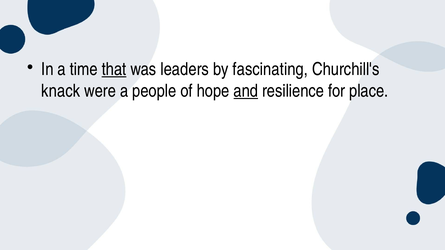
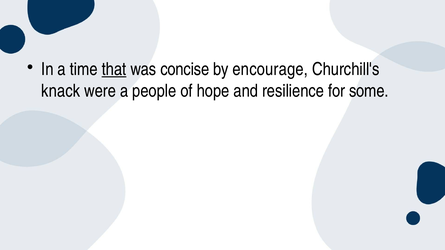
leaders: leaders -> concise
fascinating: fascinating -> encourage
and underline: present -> none
place: place -> some
